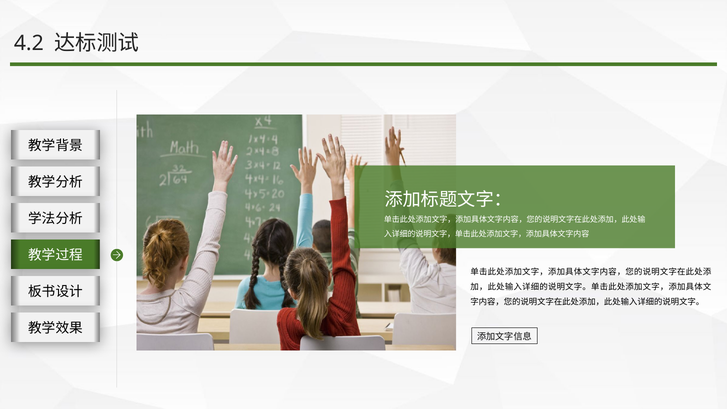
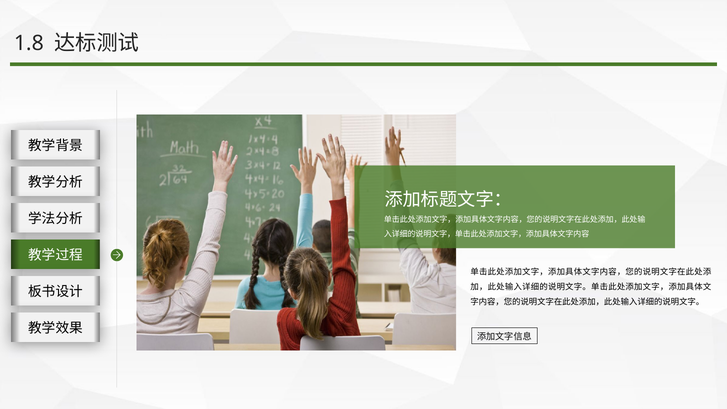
4.2: 4.2 -> 1.8
